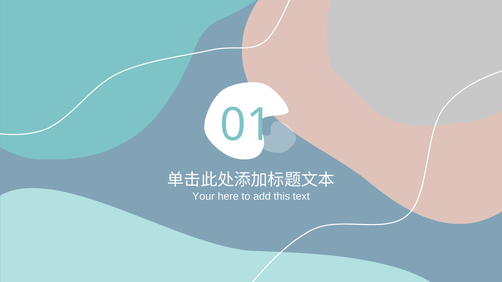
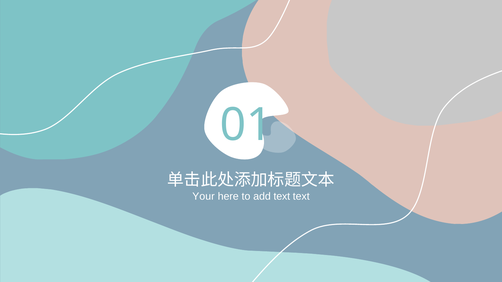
add this: this -> text
